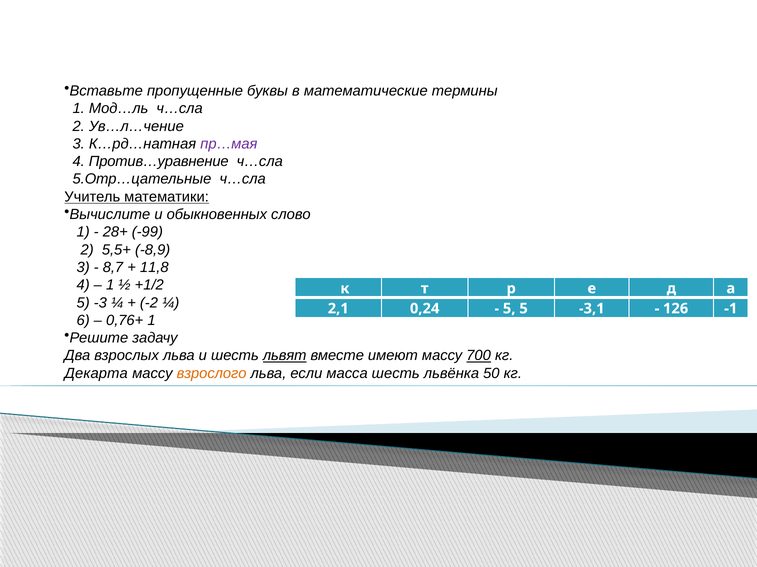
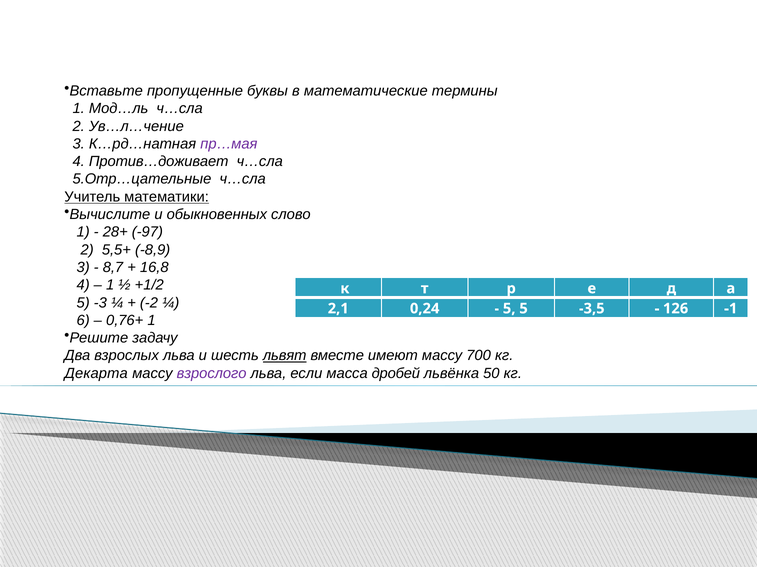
Против…уравнение: Против…уравнение -> Против…доживает
-99: -99 -> -97
11,8: 11,8 -> 16,8
-3,1: -3,1 -> -3,5
700 underline: present -> none
взрослого colour: orange -> purple
масса шесть: шесть -> дробей
